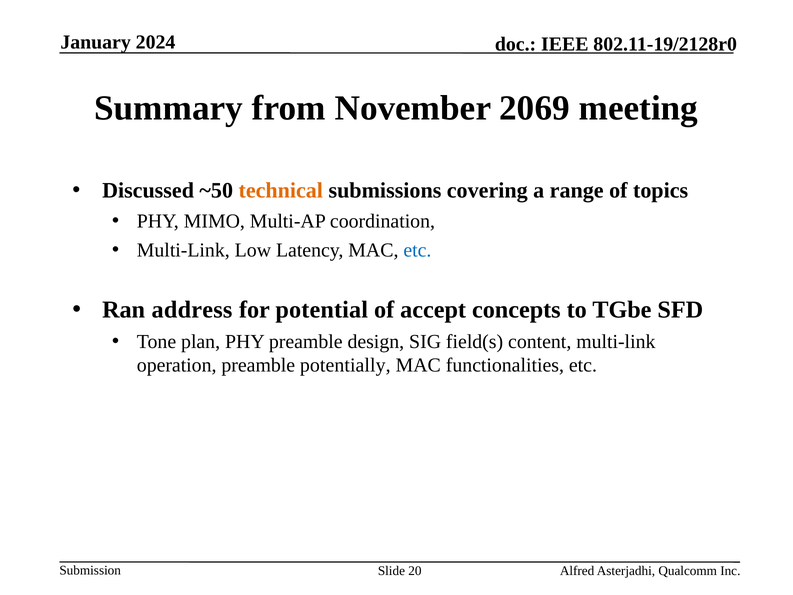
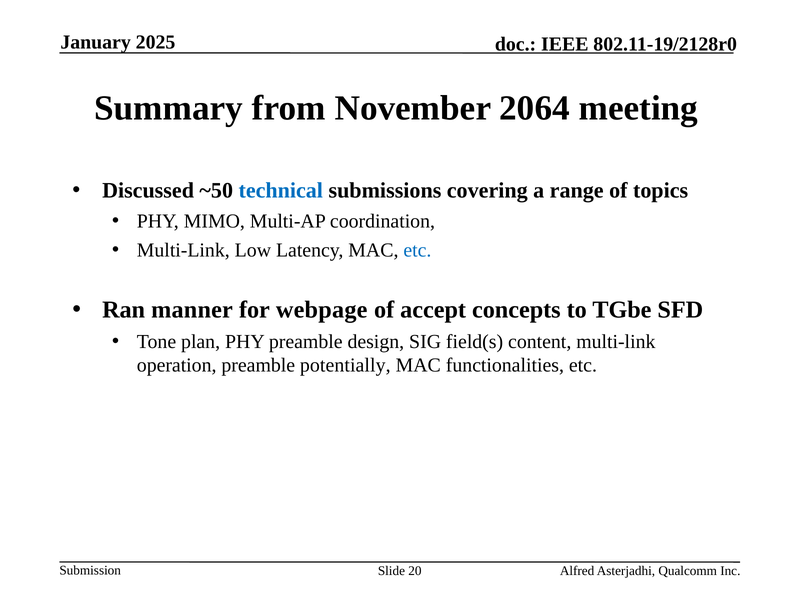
2024: 2024 -> 2025
2069: 2069 -> 2064
technical colour: orange -> blue
address: address -> manner
potential: potential -> webpage
